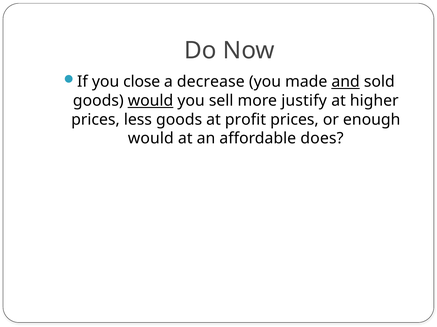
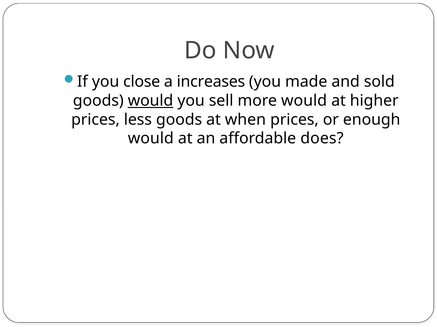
decrease: decrease -> increases
and underline: present -> none
more justify: justify -> would
profit: profit -> when
